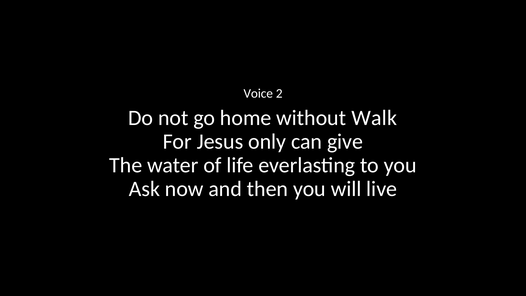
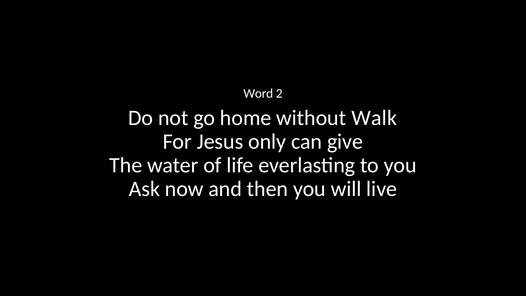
Voice: Voice -> Word
